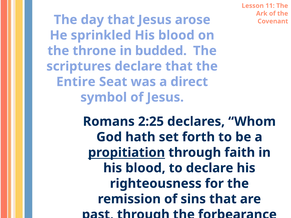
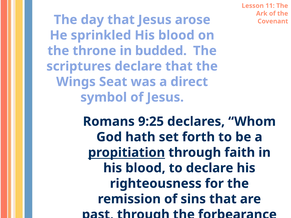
Entire: Entire -> Wings
2:25: 2:25 -> 9:25
